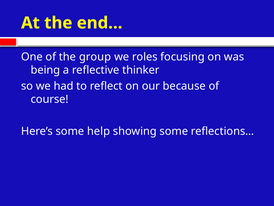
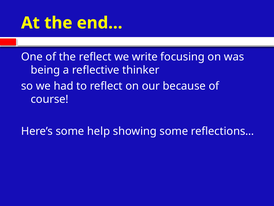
the group: group -> reflect
roles: roles -> write
